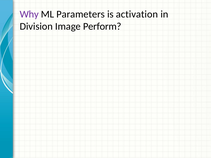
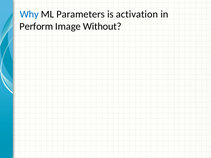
Why colour: purple -> blue
Division: Division -> Perform
Perform: Perform -> Without
